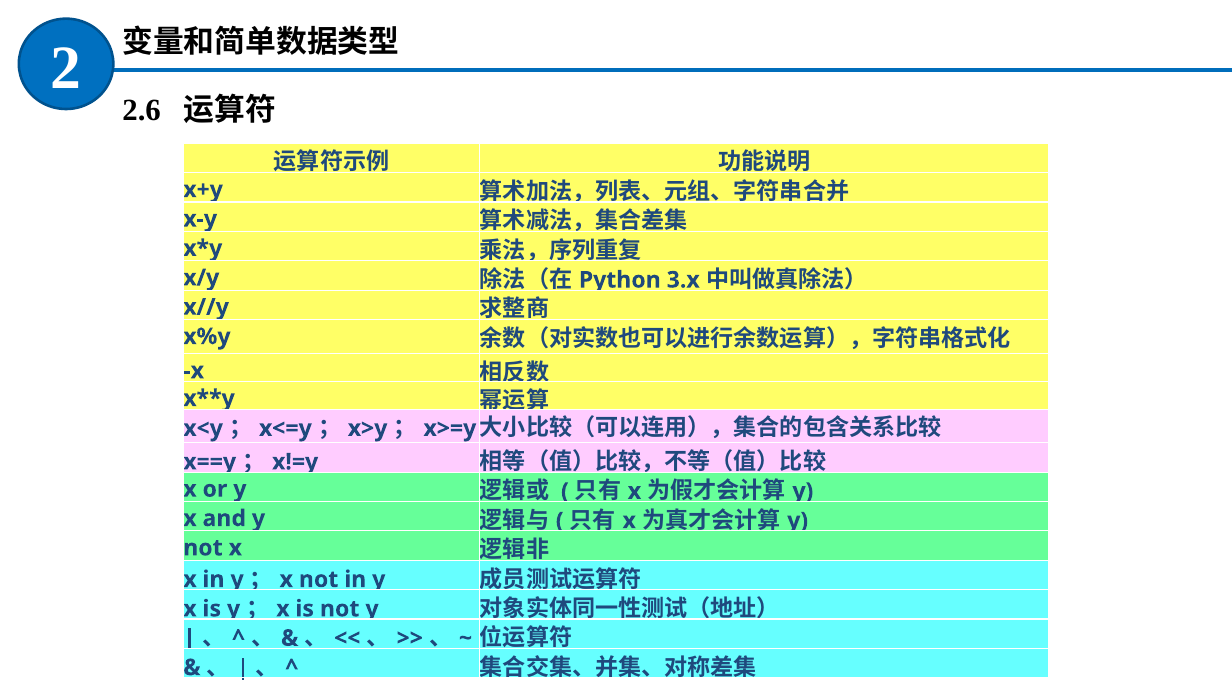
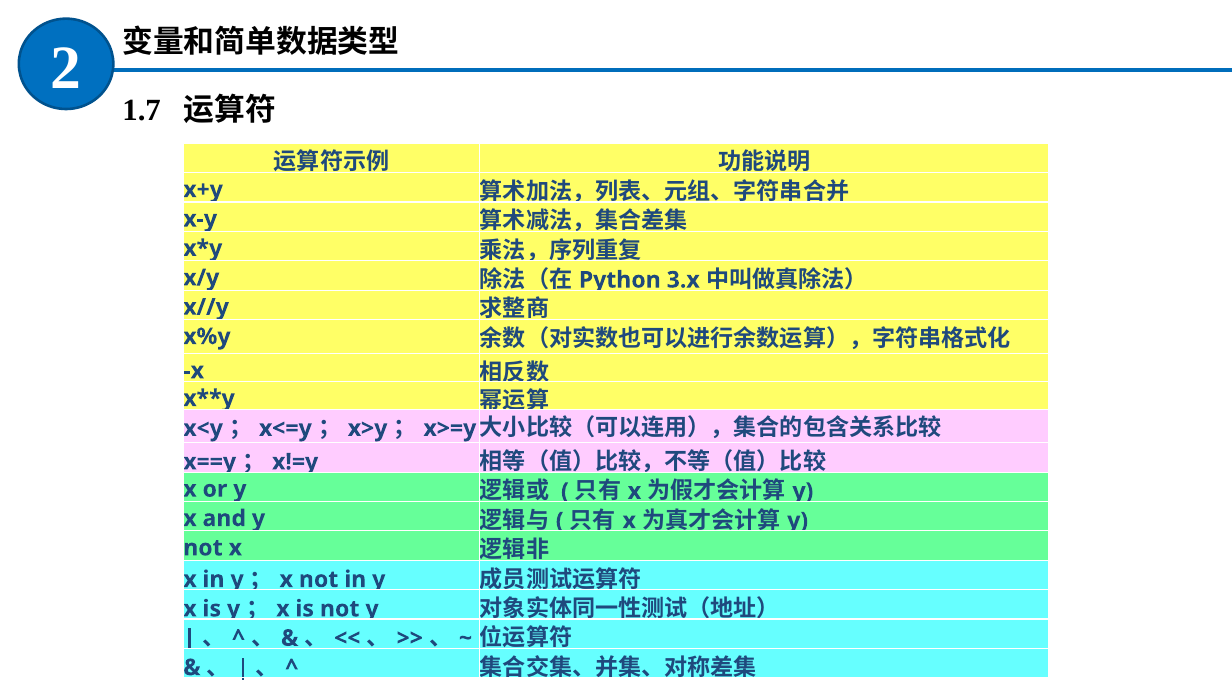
2.6: 2.6 -> 1.7
